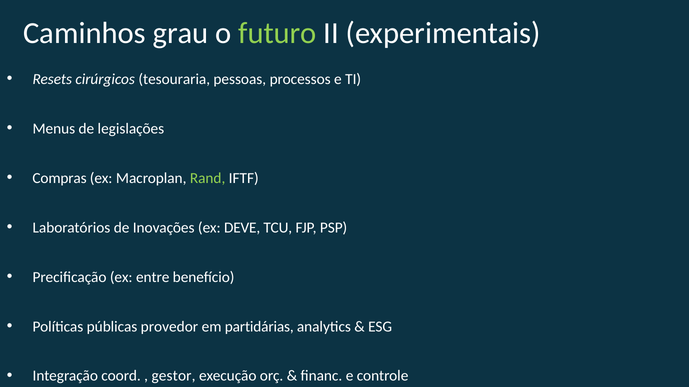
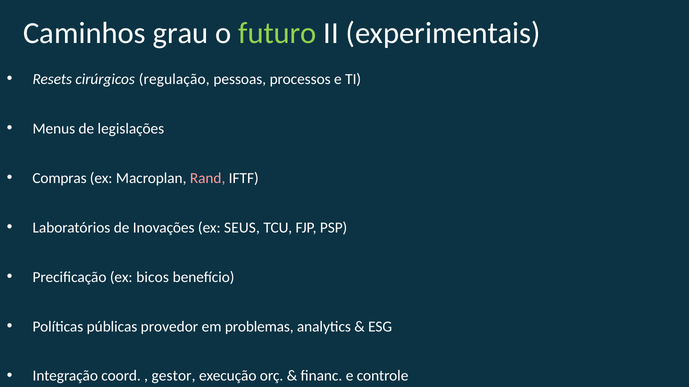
tesouraria: tesouraria -> regulação
Rand colour: light green -> pink
DEVE: DEVE -> SEUS
entre: entre -> bicos
partidárias: partidárias -> problemas
